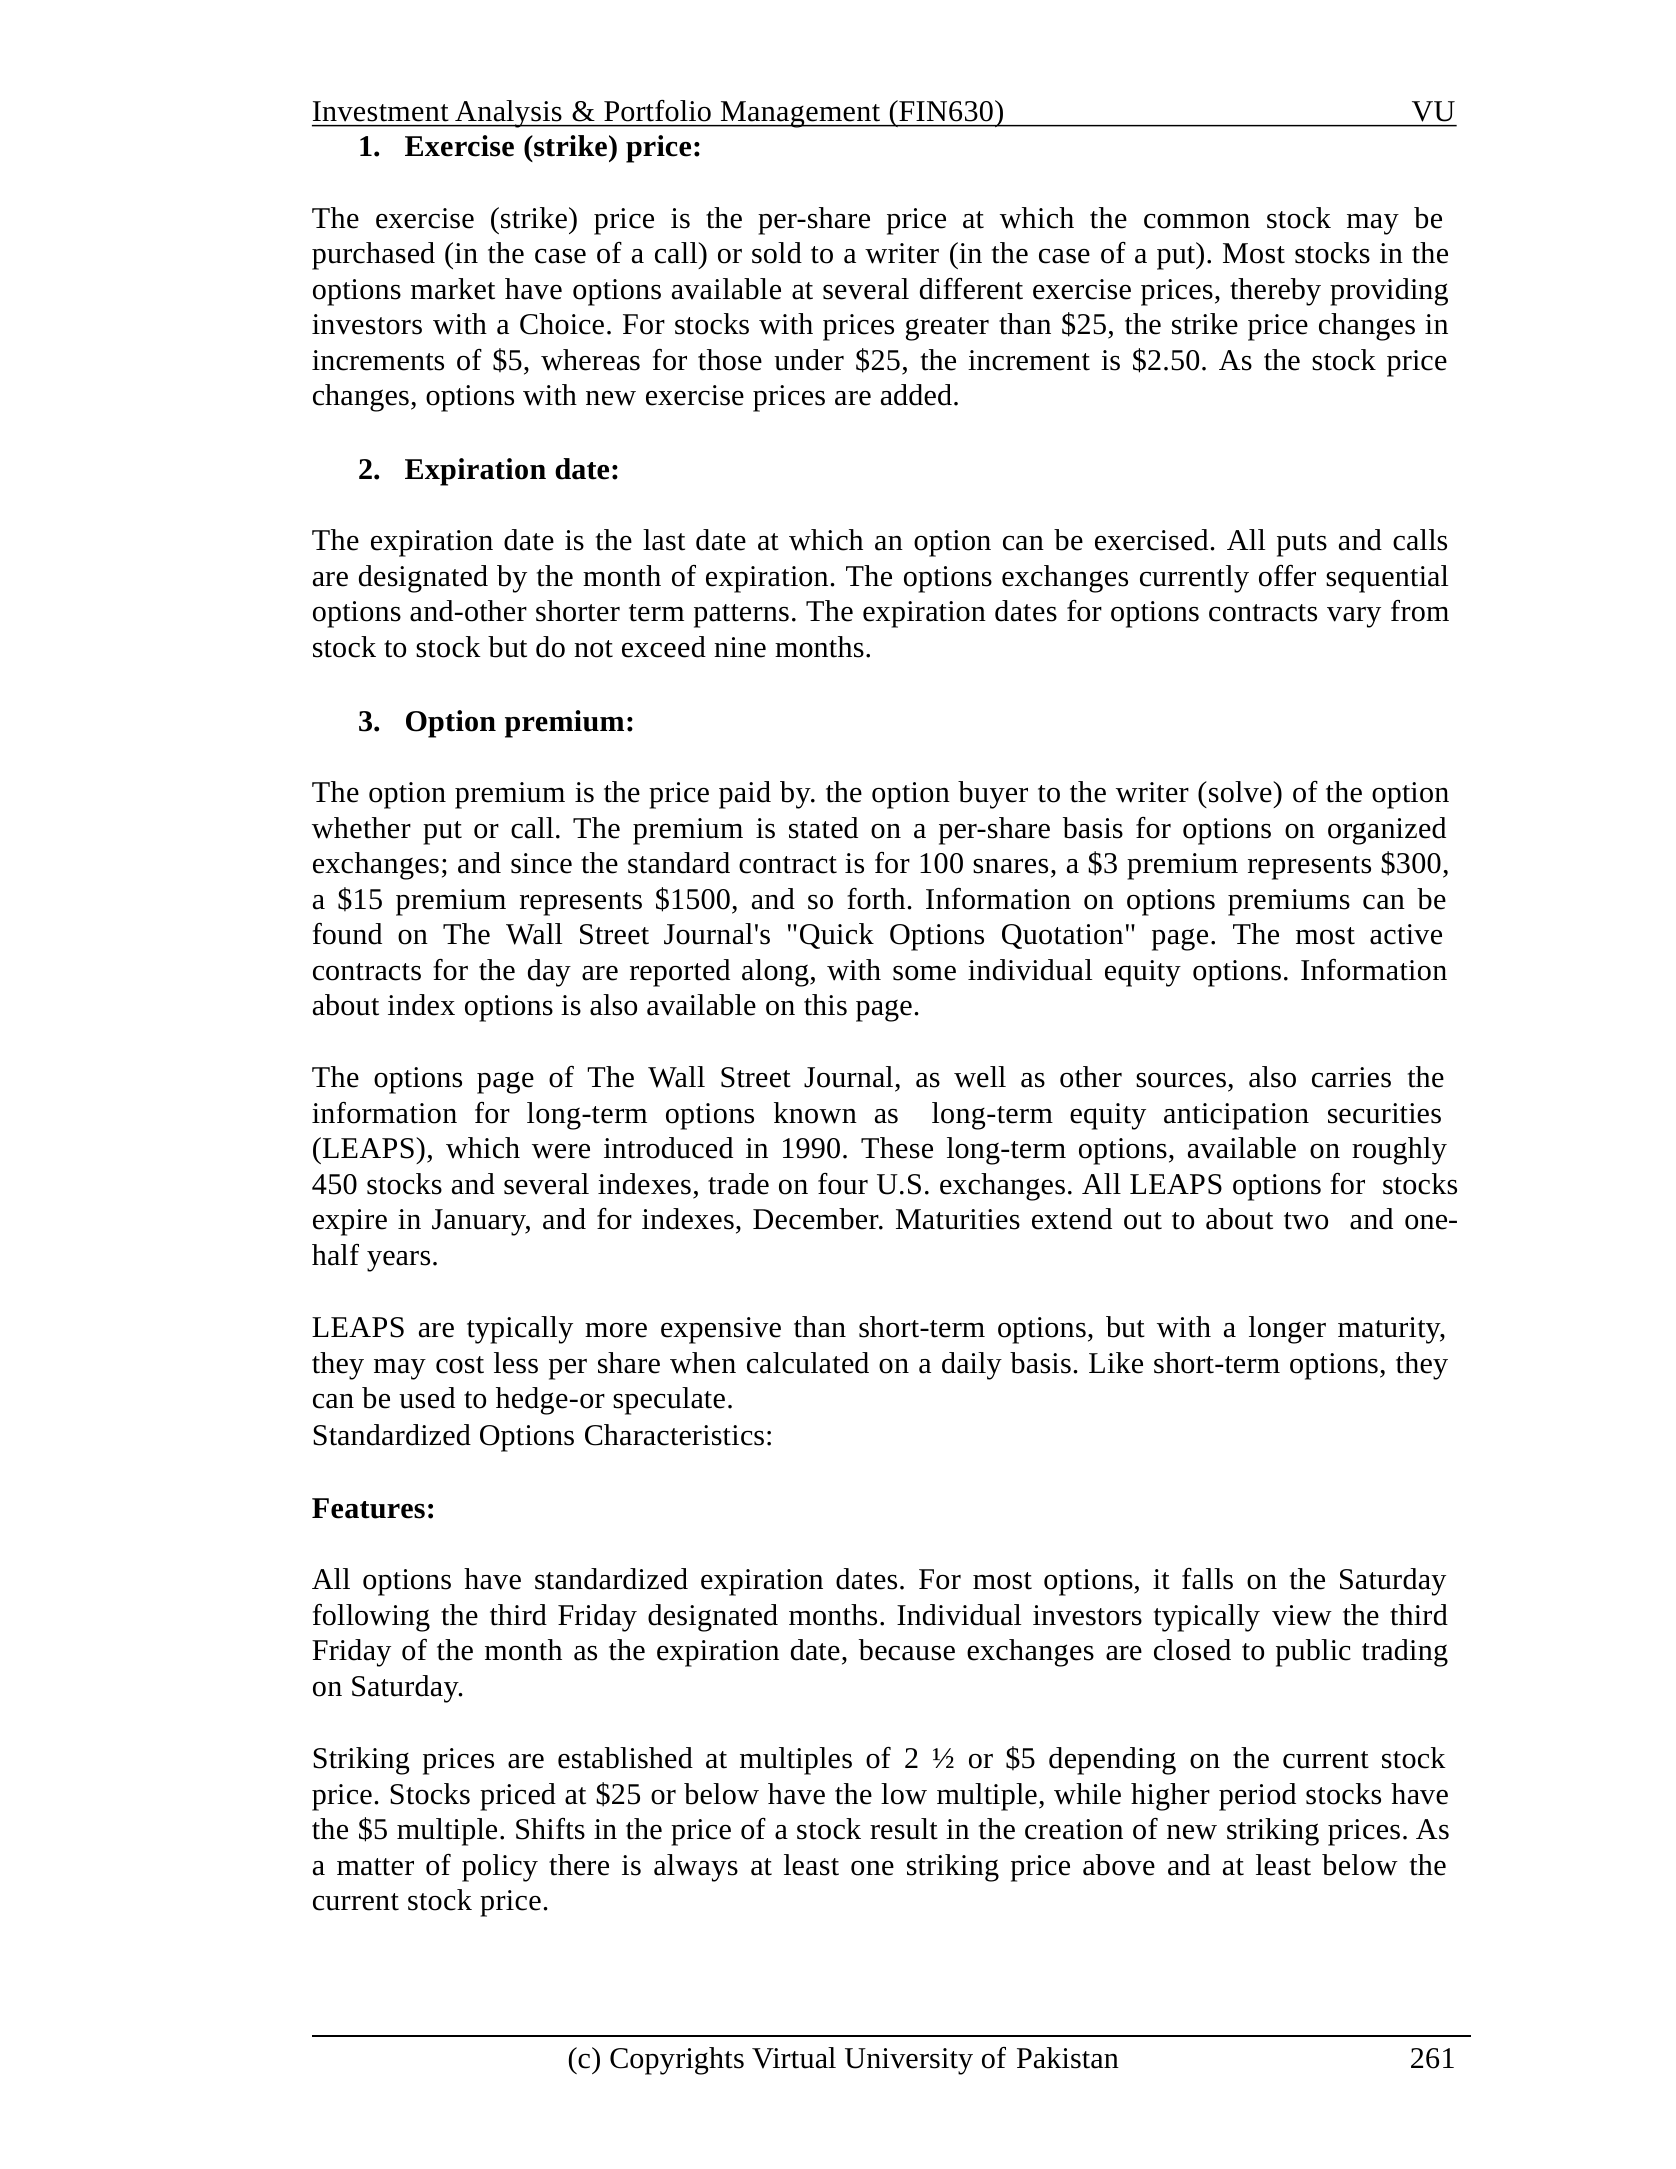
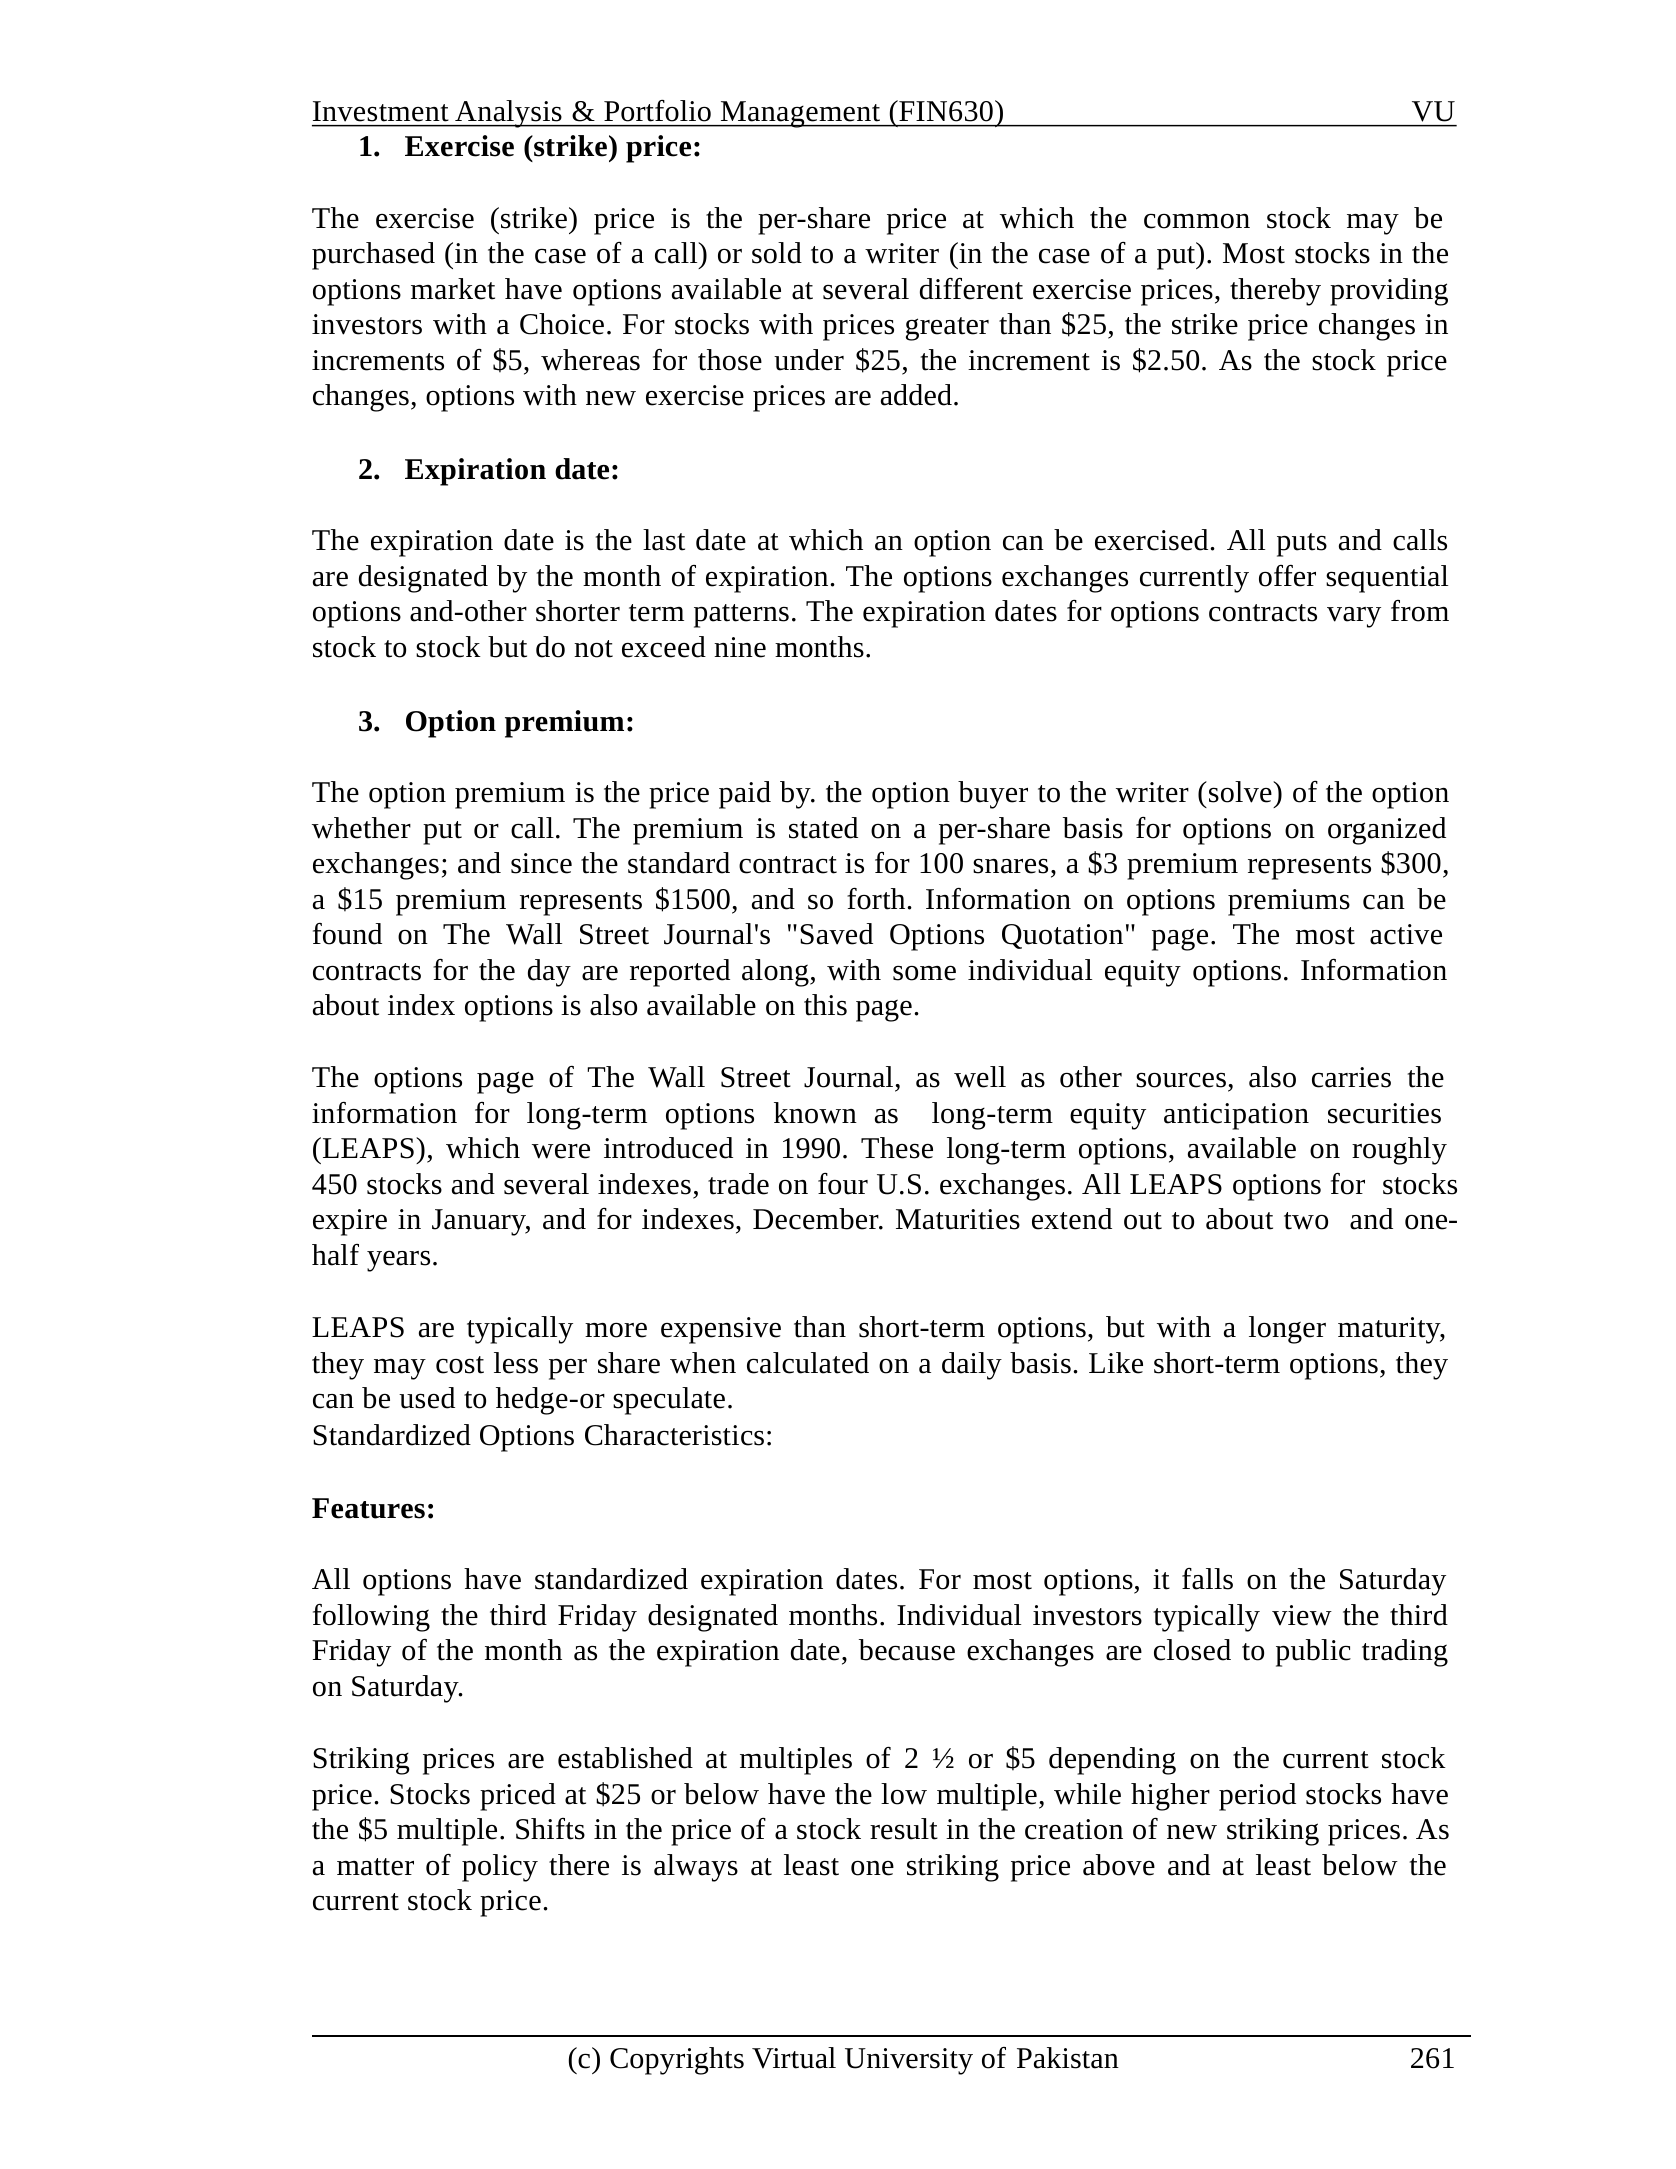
Quick: Quick -> Saved
